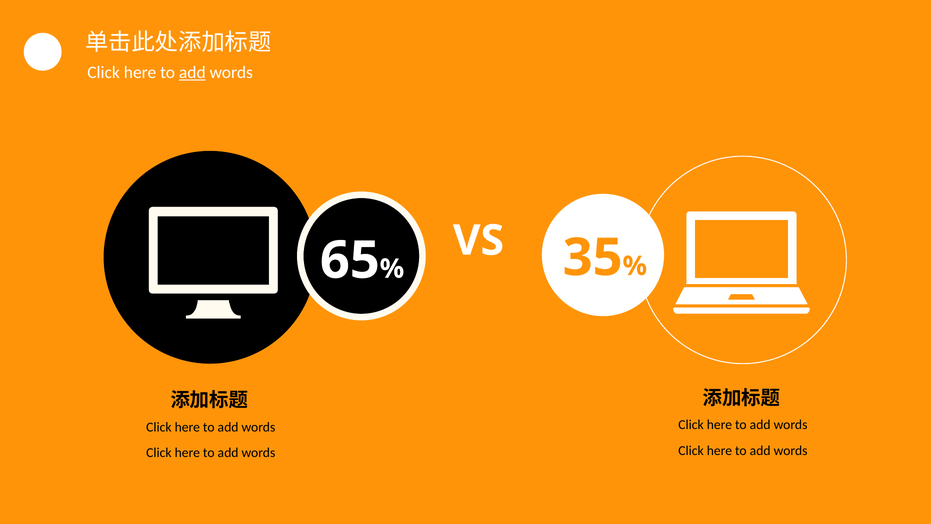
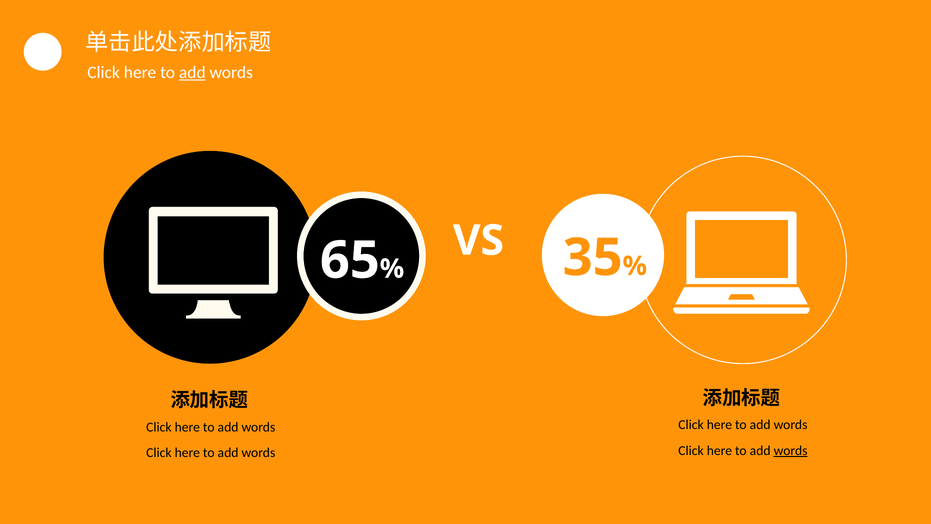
words at (791, 450) underline: none -> present
